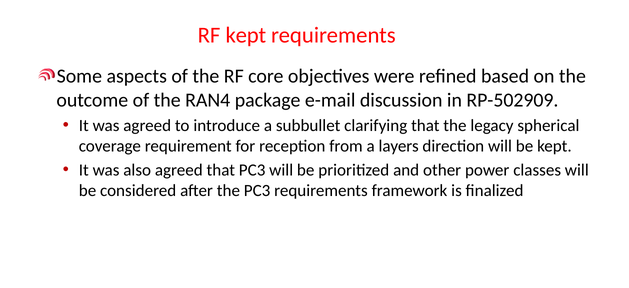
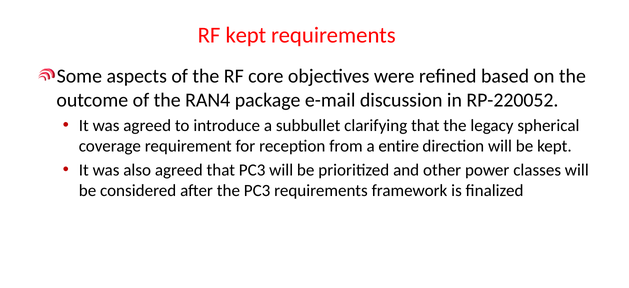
RP-502909: RP-502909 -> RP-220052
layers: layers -> entire
